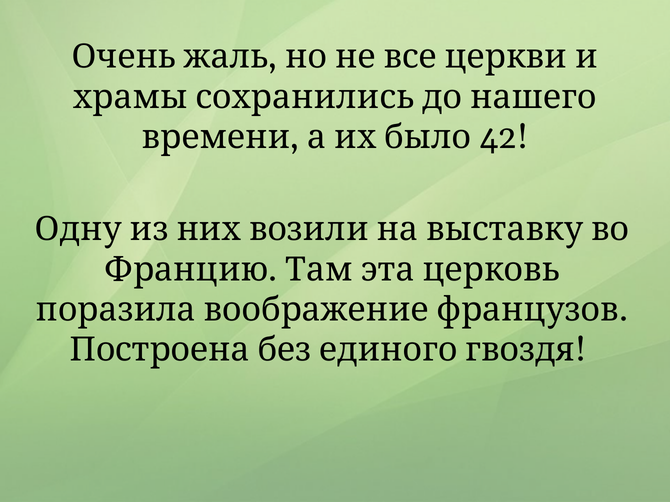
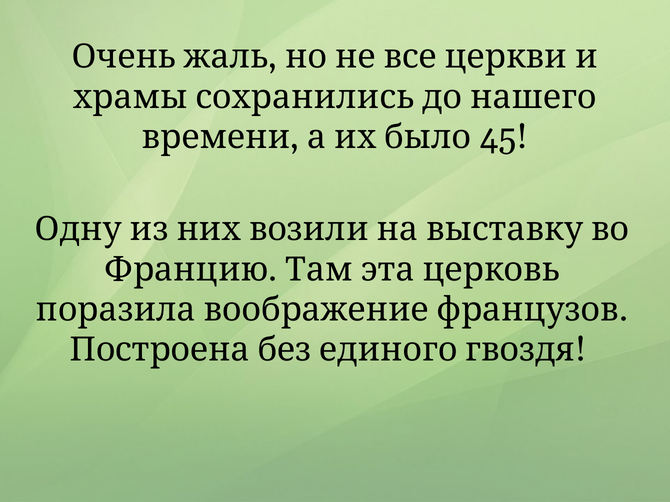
42: 42 -> 45
